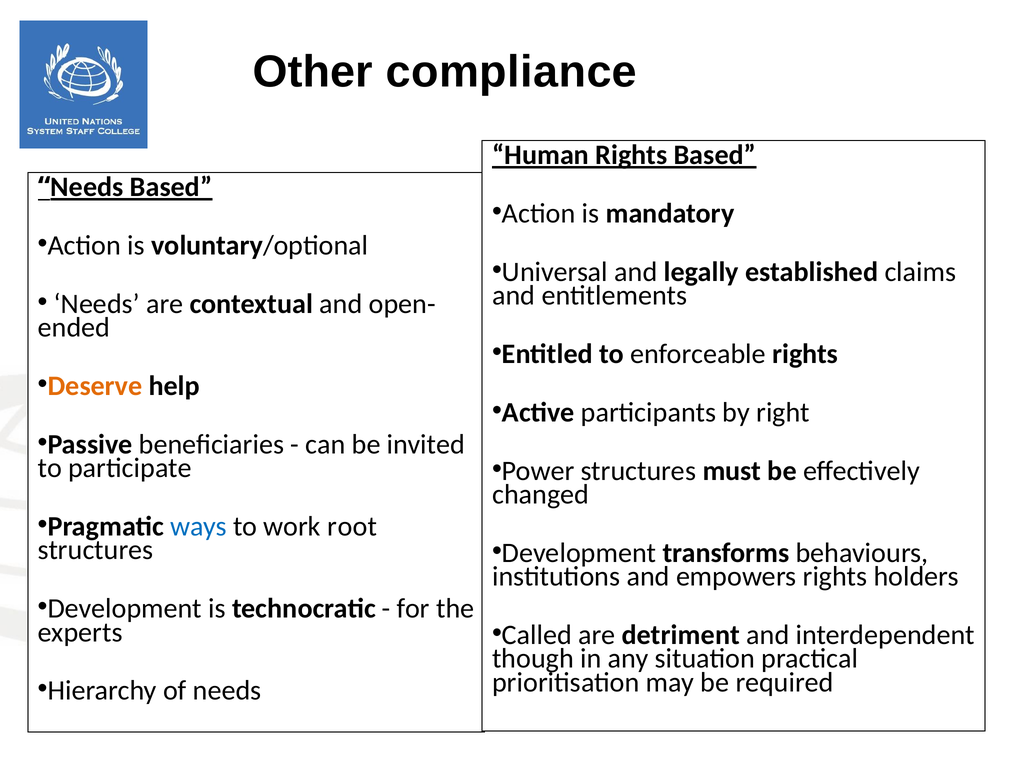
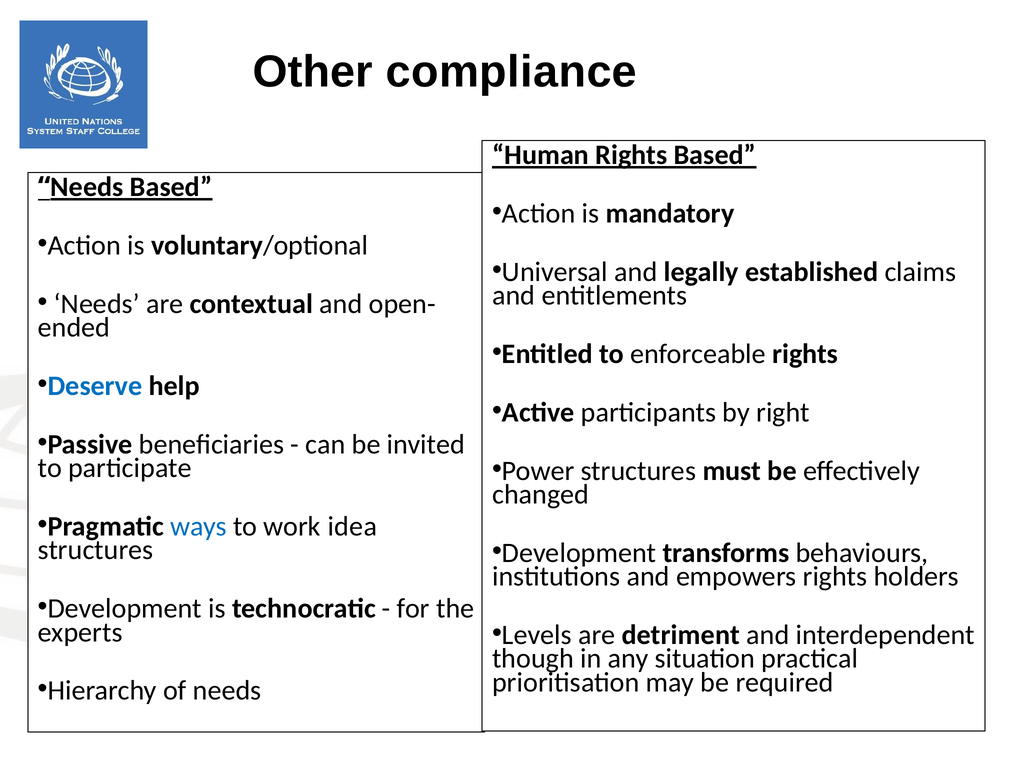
Deserve colour: orange -> blue
root: root -> idea
Called: Called -> Levels
